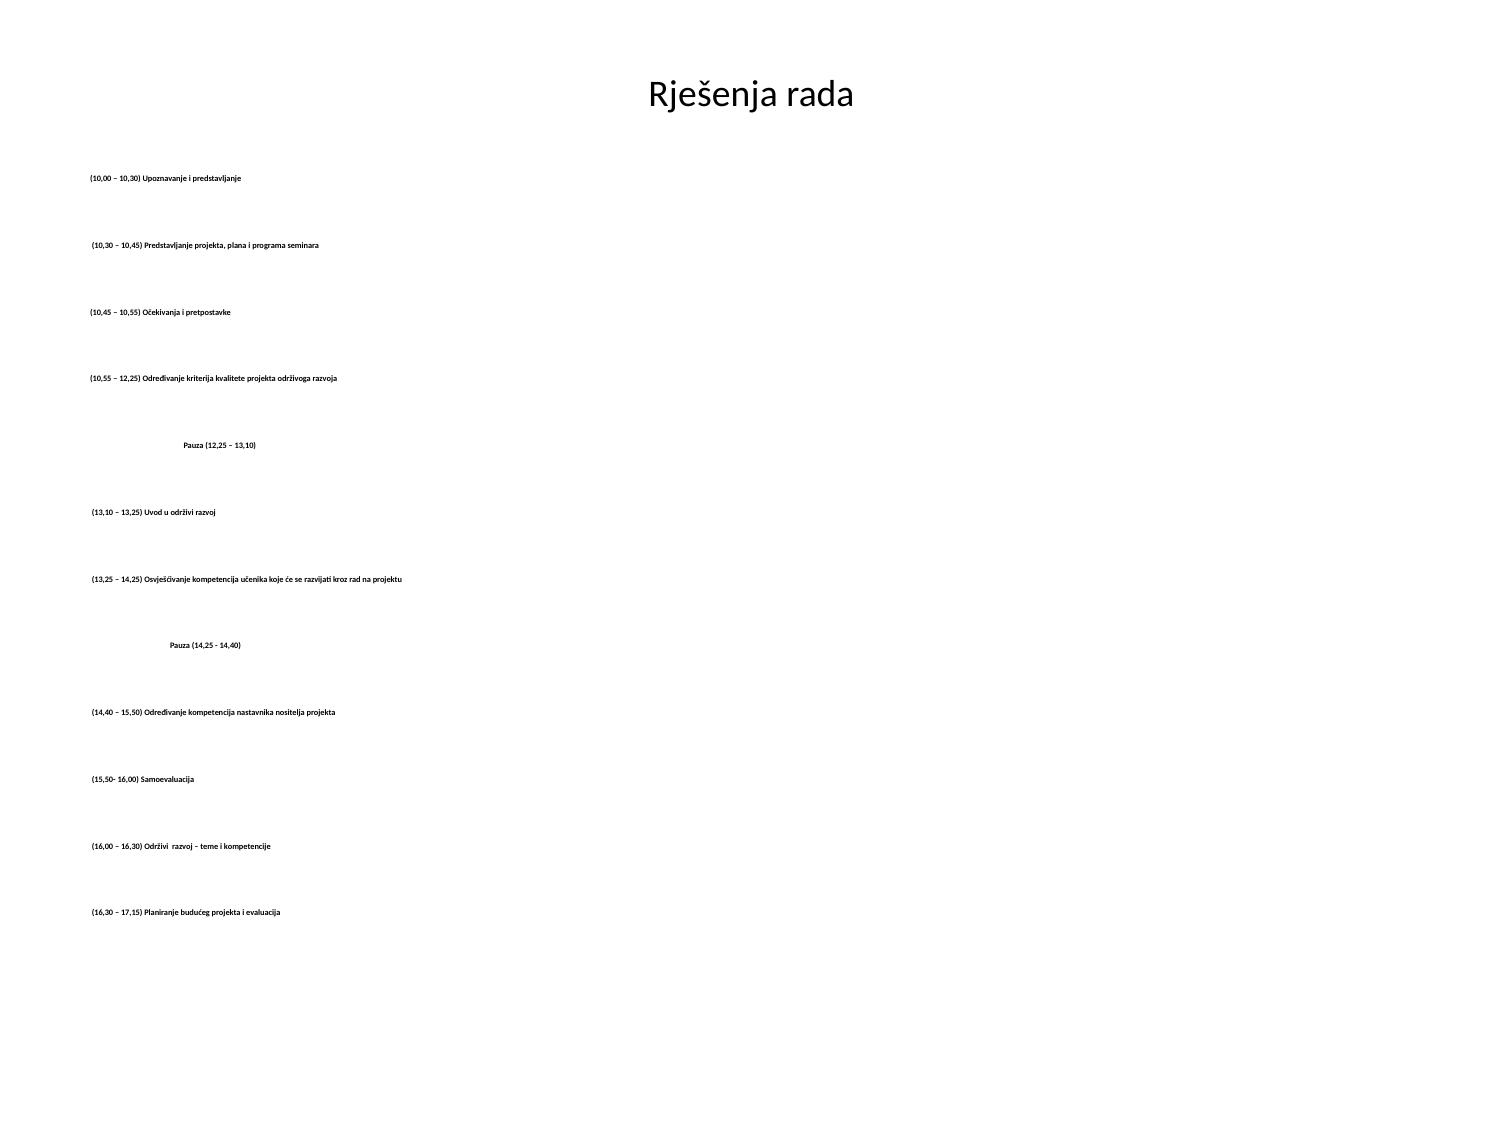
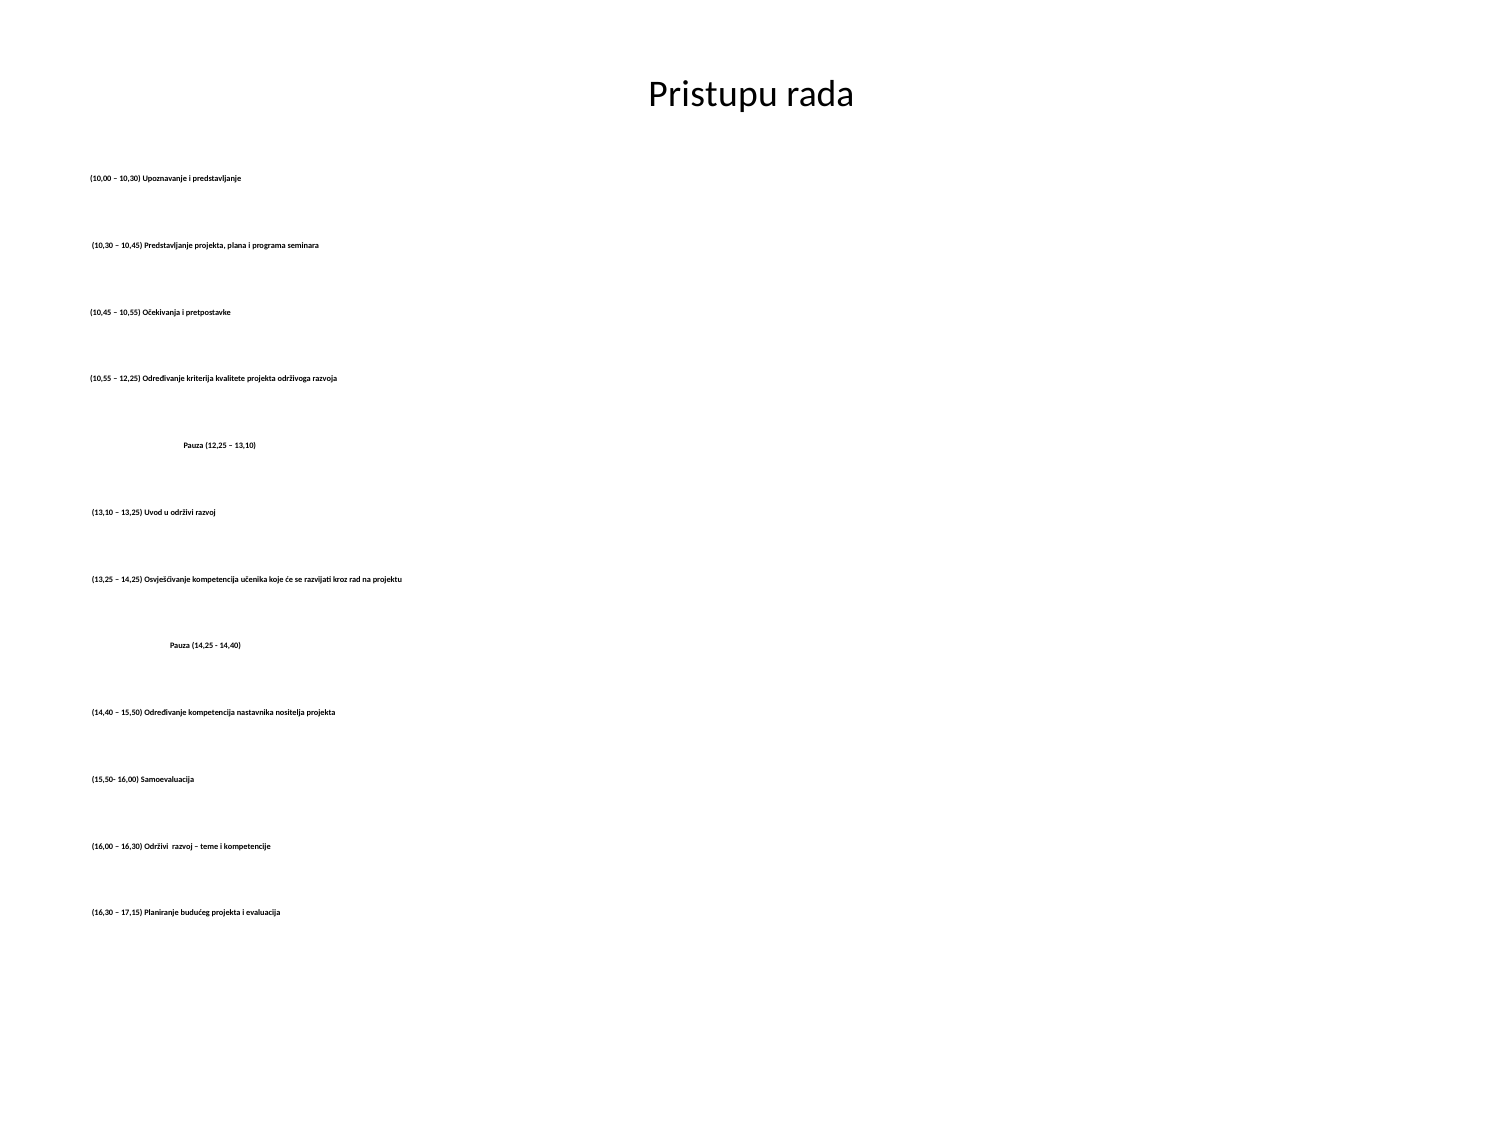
Rješenja: Rješenja -> Pristupu
